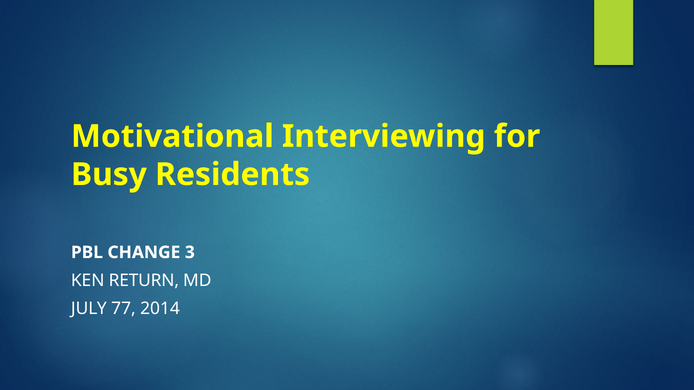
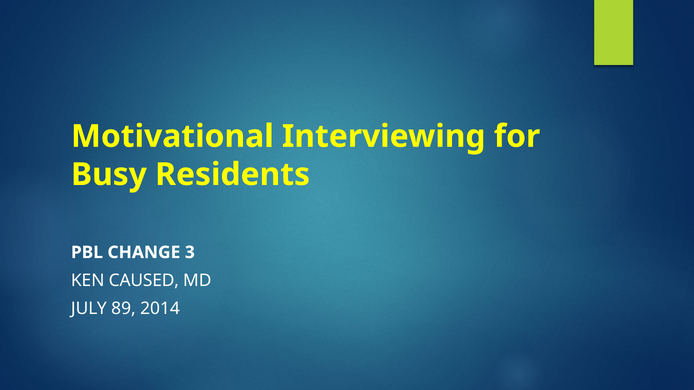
RETURN: RETURN -> CAUSED
77: 77 -> 89
